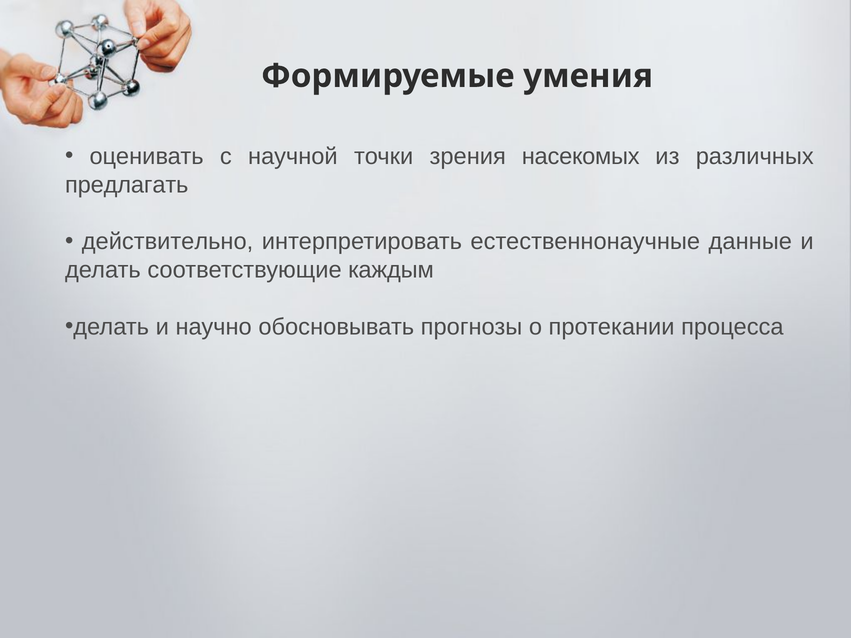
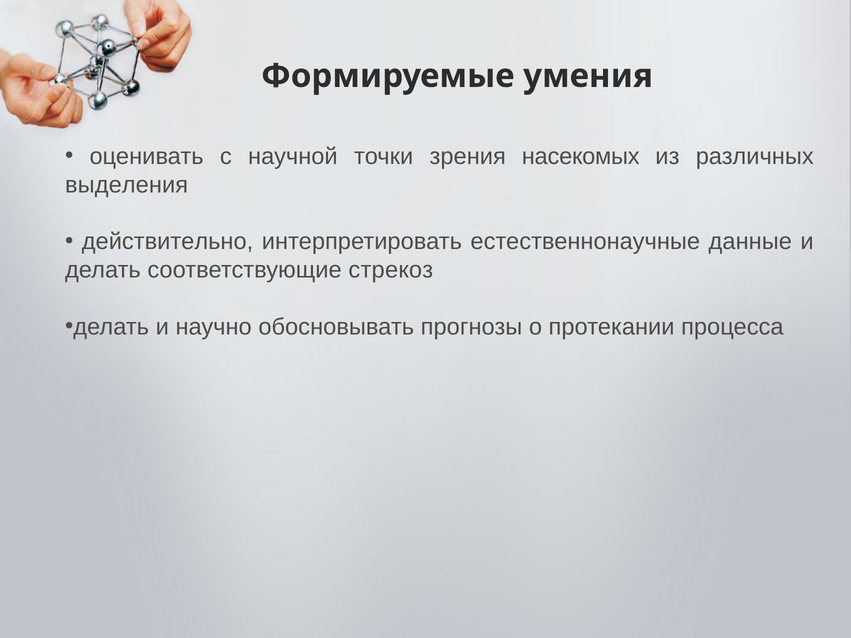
предлагать: предлагать -> выделения
каждым: каждым -> стрекоз
